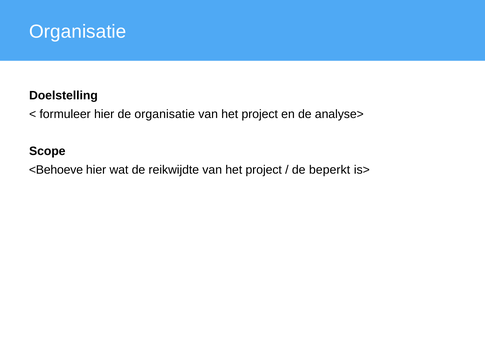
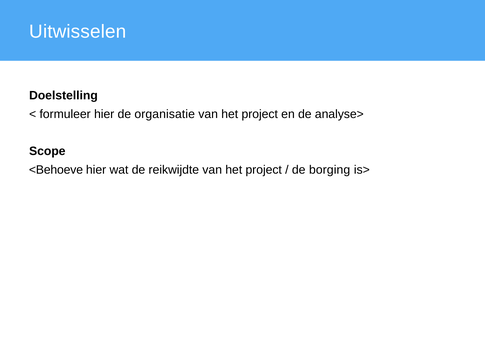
Organisatie at (78, 32): Organisatie -> Uitwisselen
beperkt: beperkt -> borging
